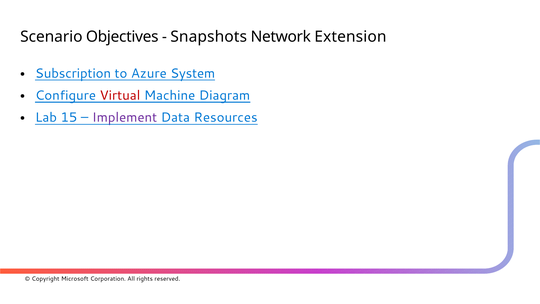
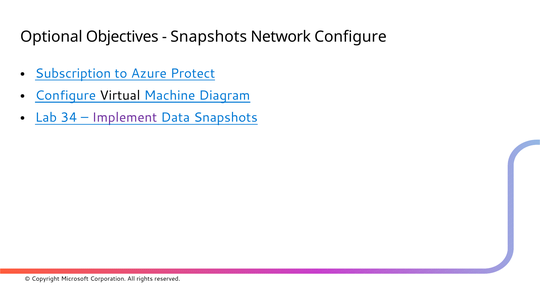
Scenario: Scenario -> Optional
Network Extension: Extension -> Configure
System: System -> Protect
Virtual colour: red -> black
15: 15 -> 34
Data Resources: Resources -> Snapshots
